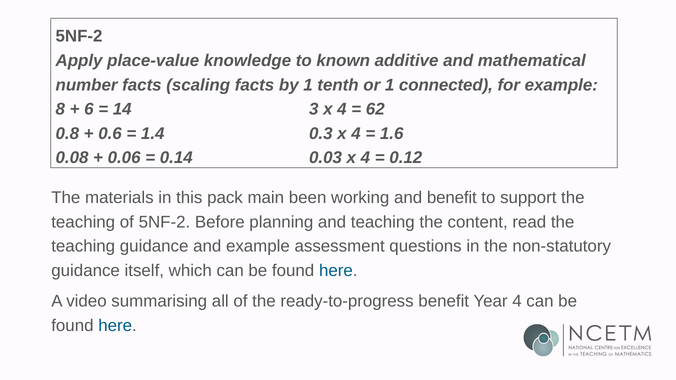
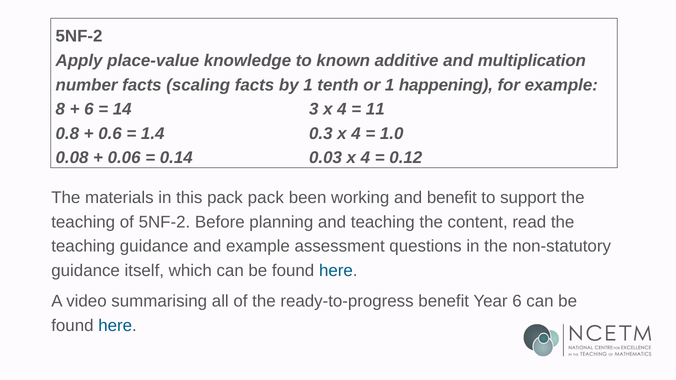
mathematical: mathematical -> multiplication
connected: connected -> happening
62: 62 -> 11
1.6: 1.6 -> 1.0
pack main: main -> pack
Year 4: 4 -> 6
